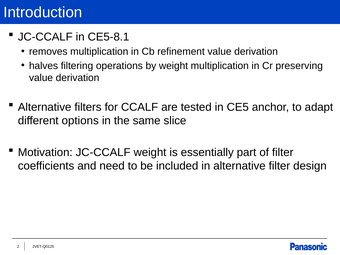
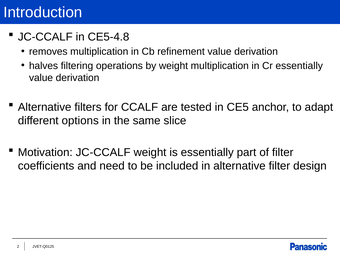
CE5-8.1: CE5-8.1 -> CE5-4.8
Cr preserving: preserving -> essentially
